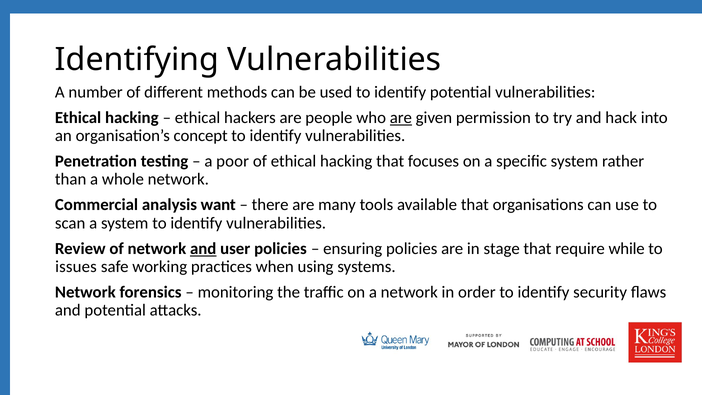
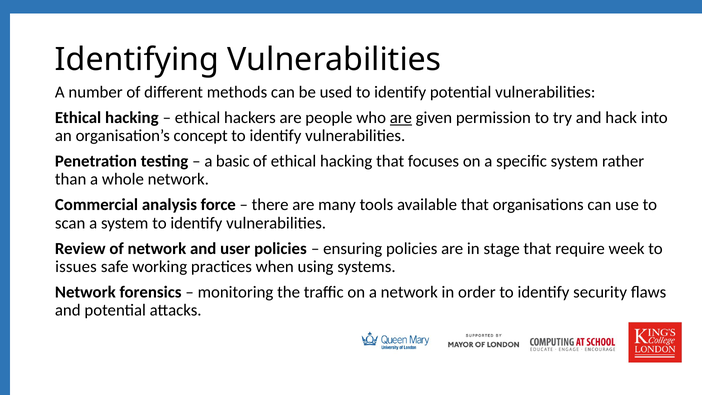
poor: poor -> basic
want: want -> force
and at (203, 248) underline: present -> none
while: while -> week
